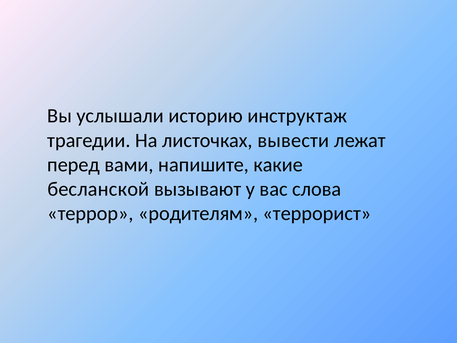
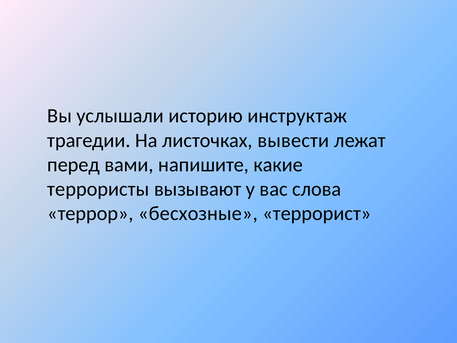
бесланской: бесланской -> террористы
родителям: родителям -> бесхозные
